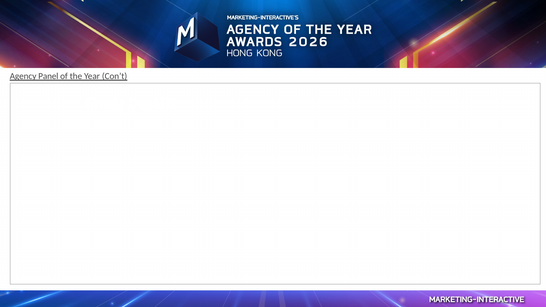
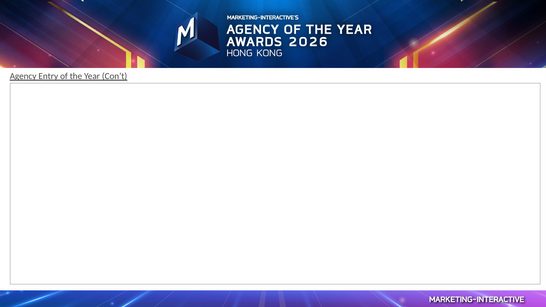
Agency Panel: Panel -> Entry
